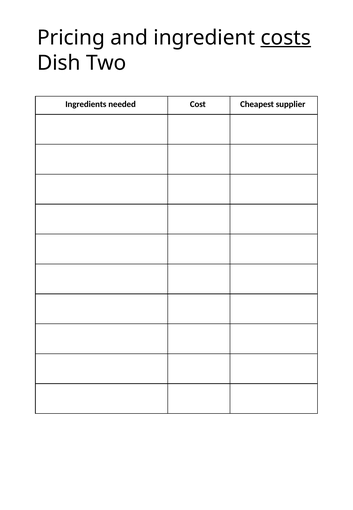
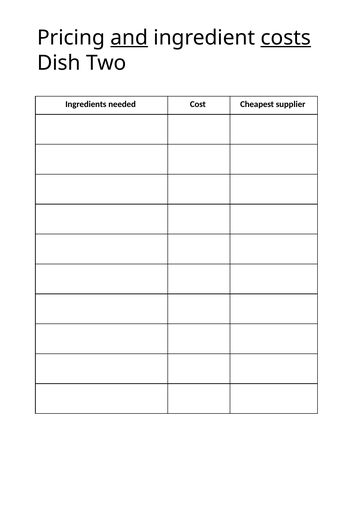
and underline: none -> present
